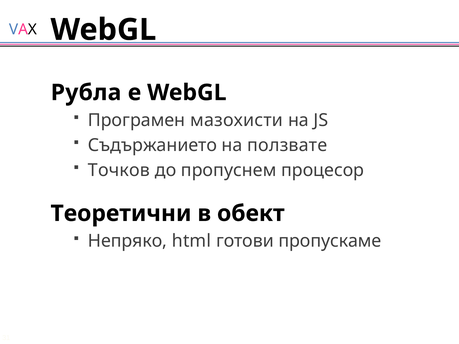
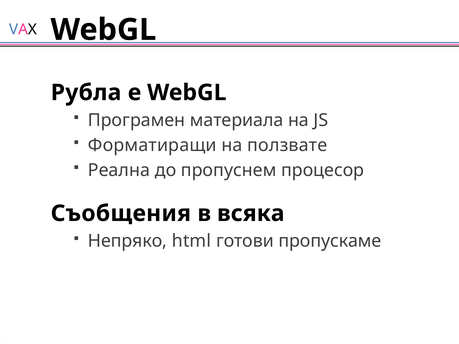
мазохисти: мазохисти -> материала
Съдържанието: Съдържанието -> Форматиращи
Точков: Точков -> Реална
Теоретични: Теоретични -> Съобщения
обект: обект -> всяка
